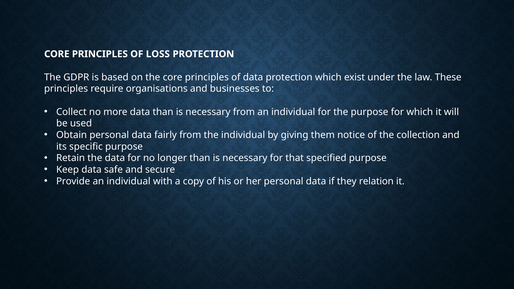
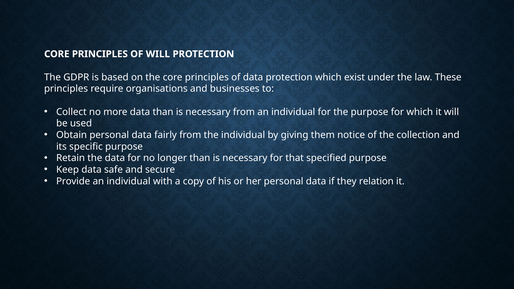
OF LOSS: LOSS -> WILL
